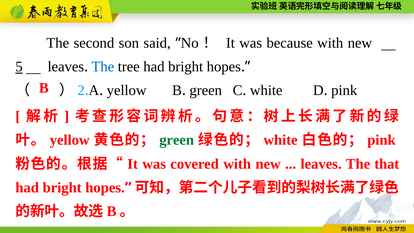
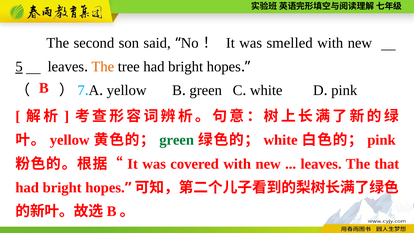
because: because -> smelled
The at (103, 67) colour: blue -> orange
2: 2 -> 7
